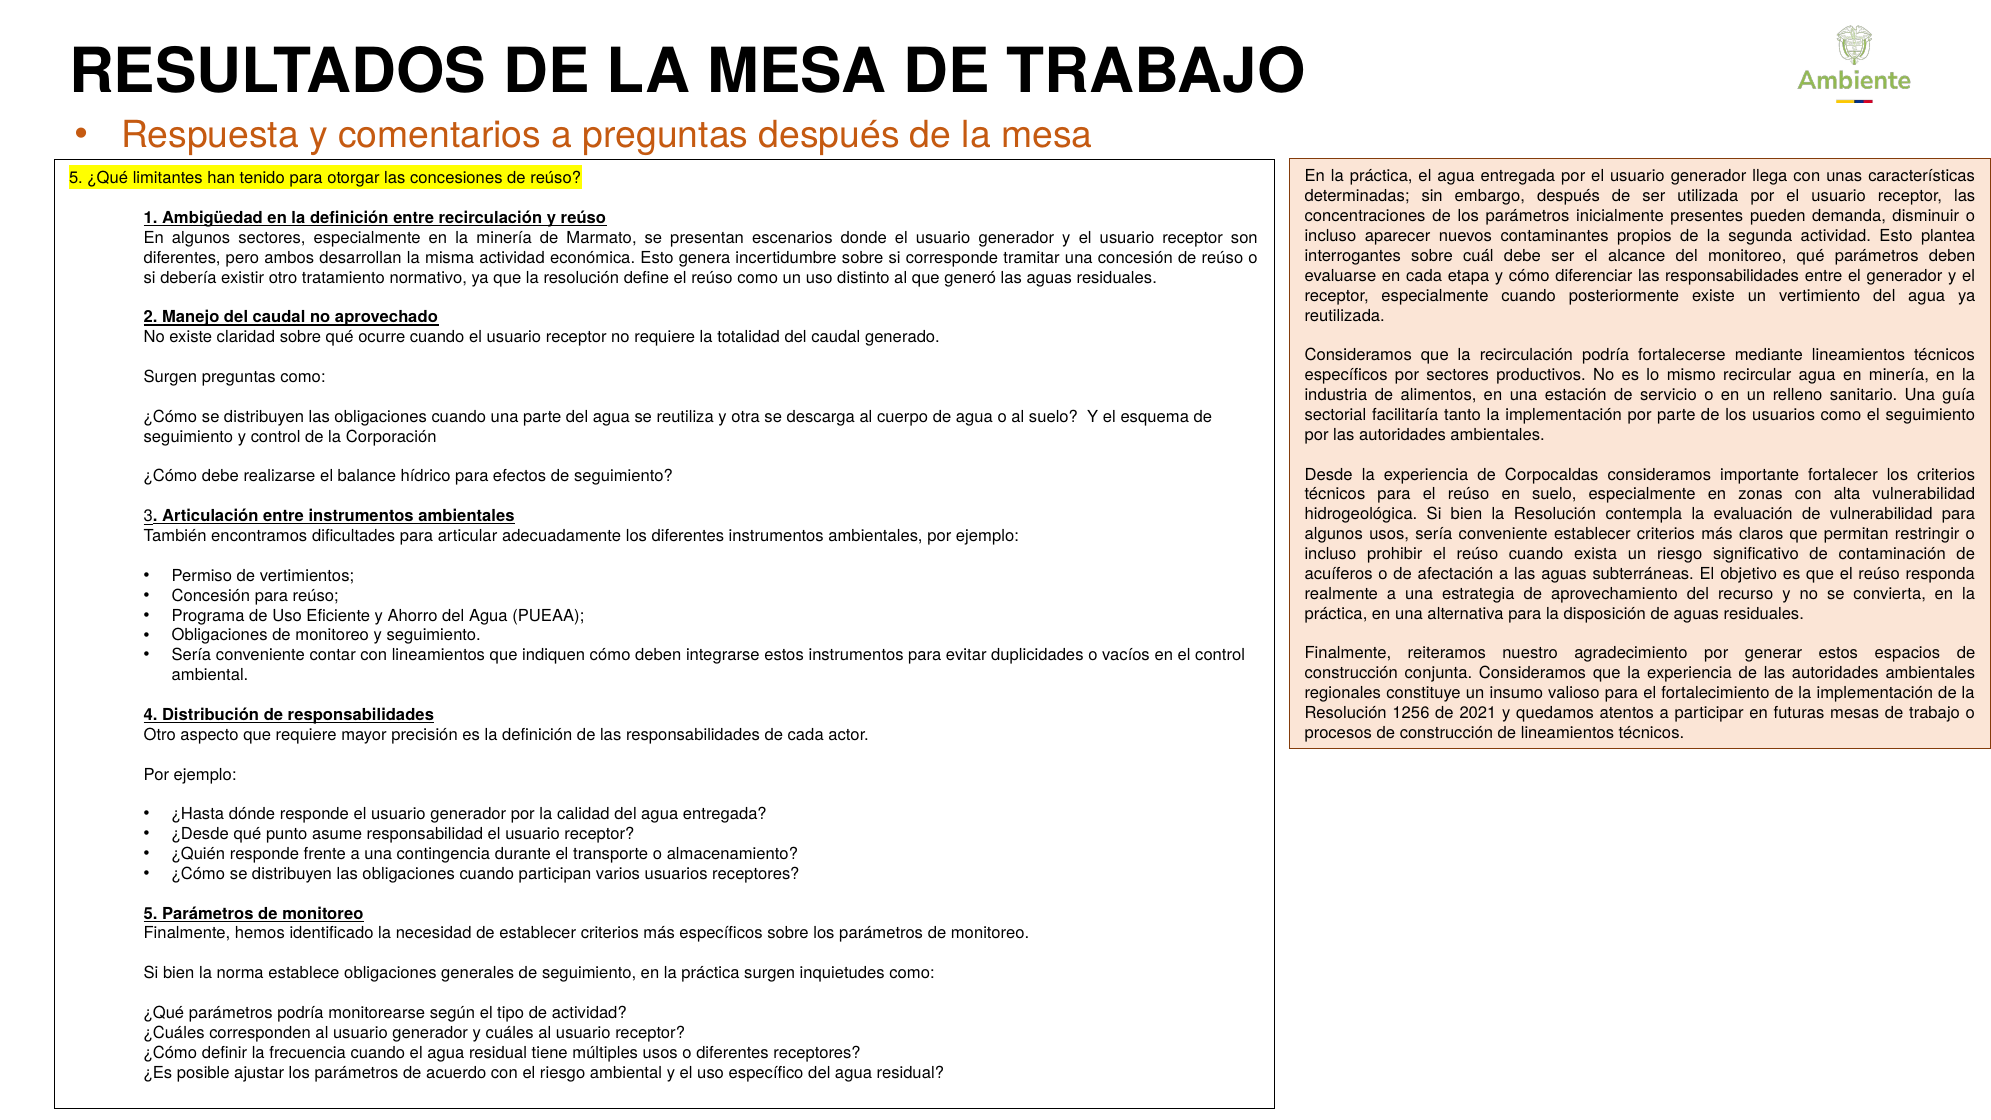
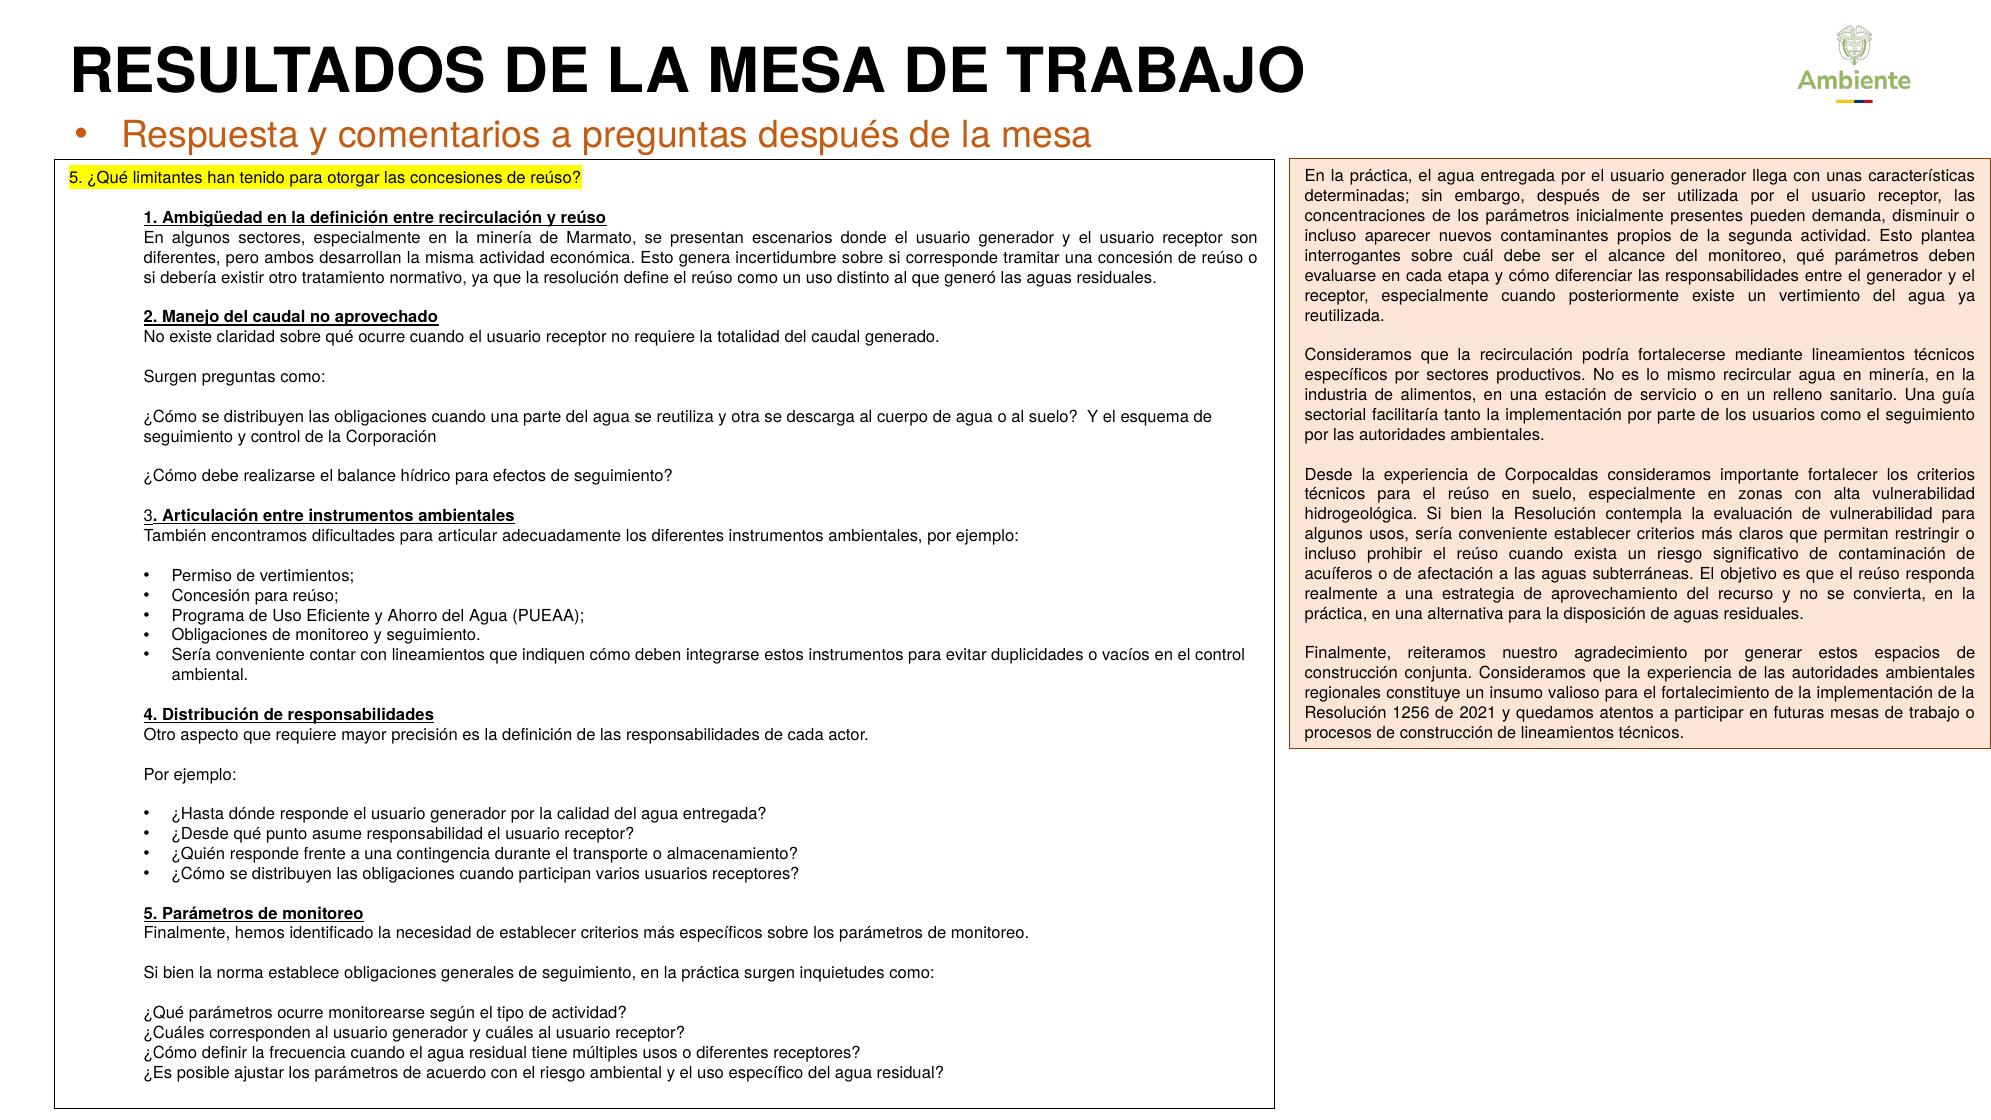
parámetros podría: podría -> ocurre
